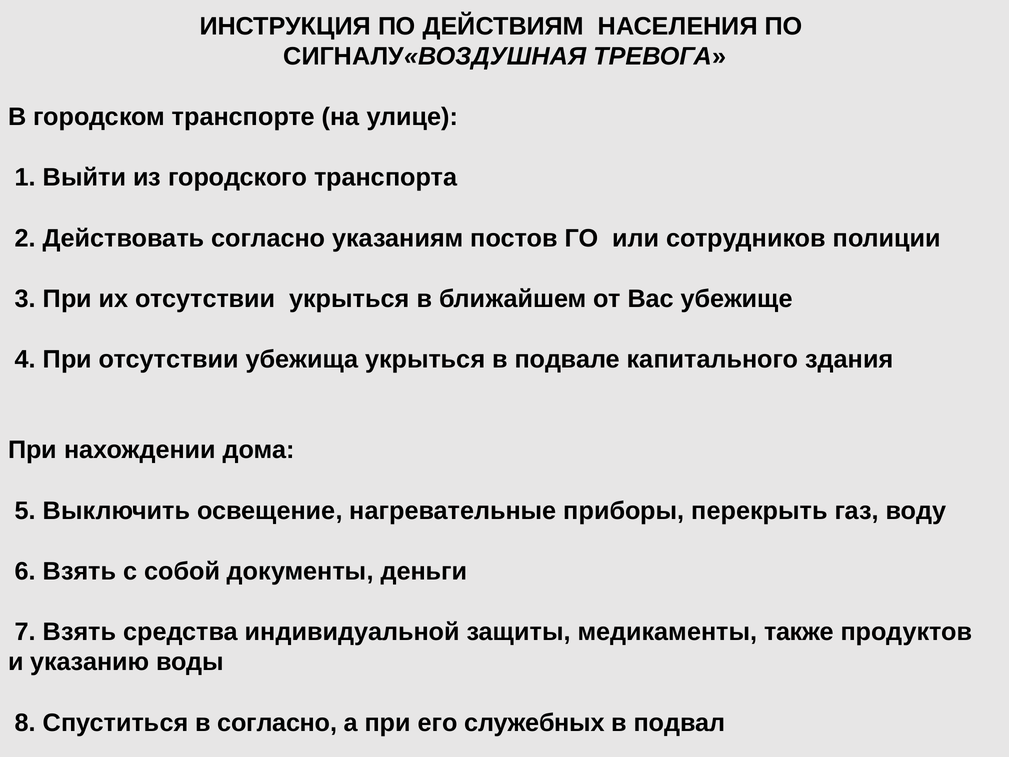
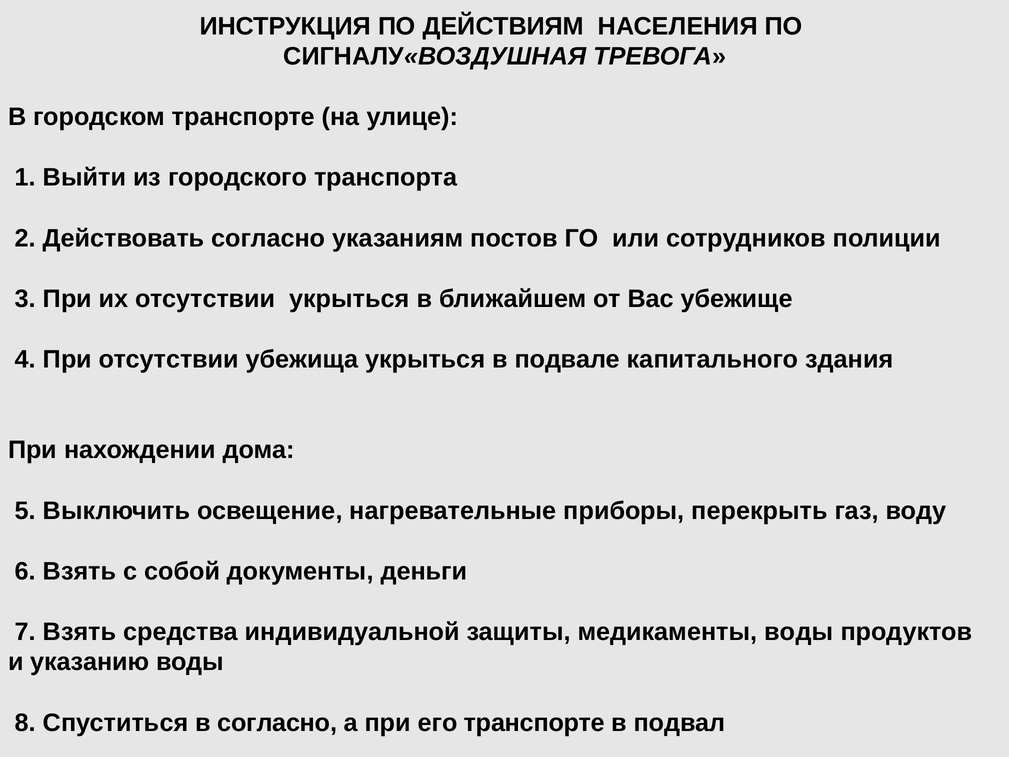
медикаменты также: также -> воды
его служебных: служебных -> транспорте
